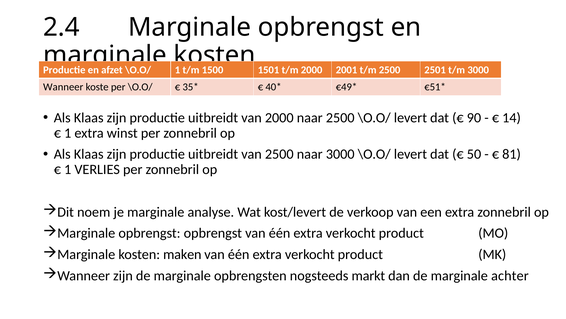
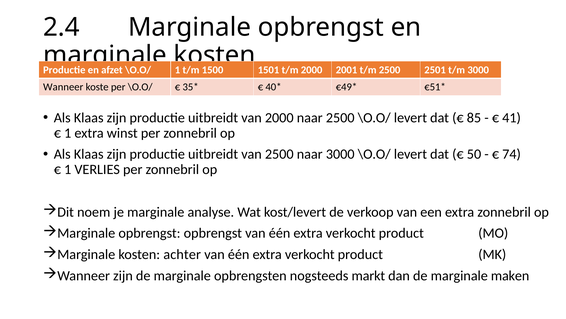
90: 90 -> 85
14: 14 -> 41
81: 81 -> 74
maken: maken -> achter
achter: achter -> maken
